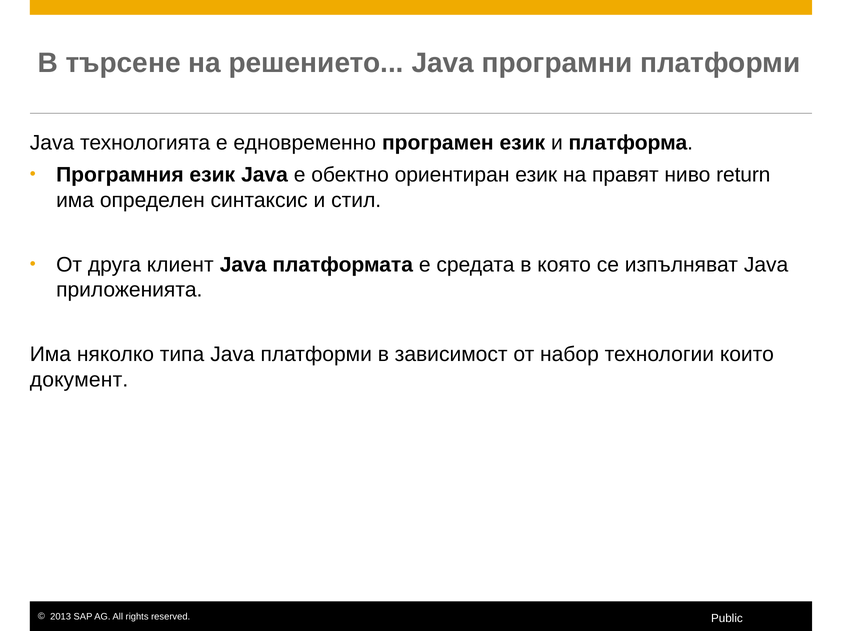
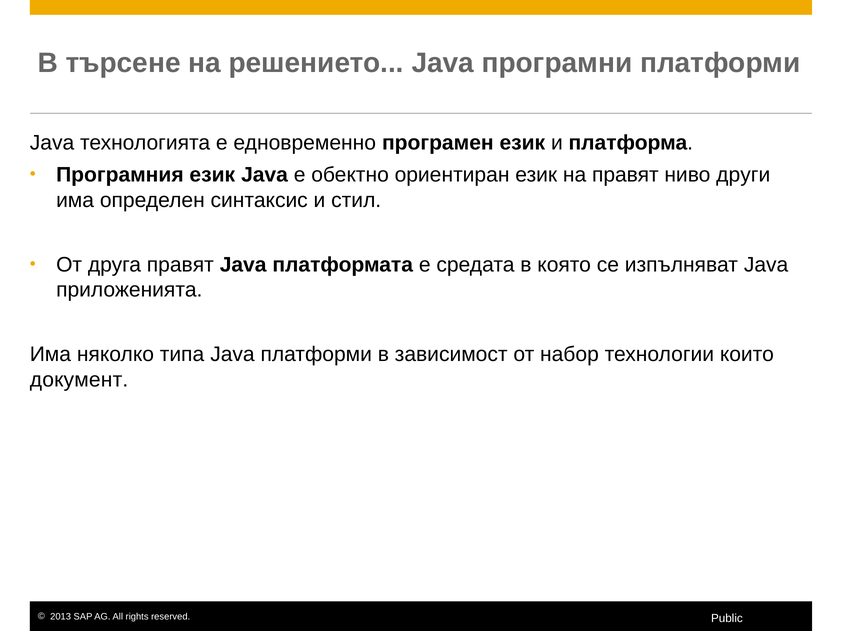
return: return -> други
друга клиент: клиент -> правят
